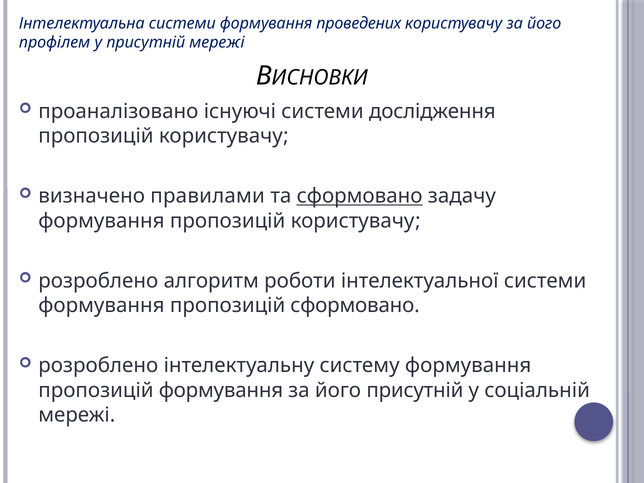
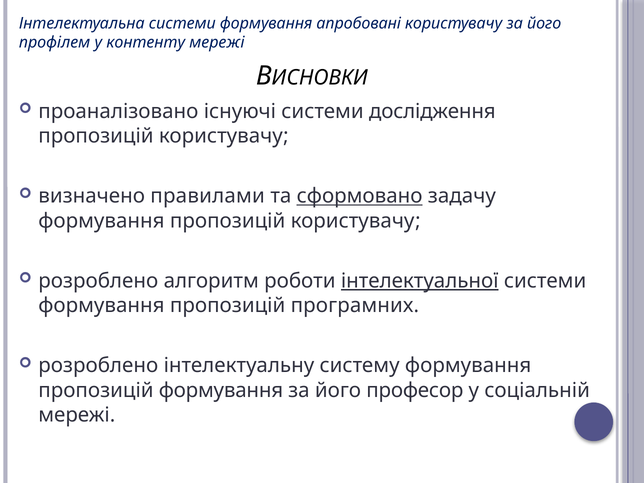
проведених: проведених -> апробовані
у присутній: присутній -> контенту
інтелектуальної underline: none -> present
пропозицій сформовано: сформовано -> програмних
його присутній: присутній -> професор
